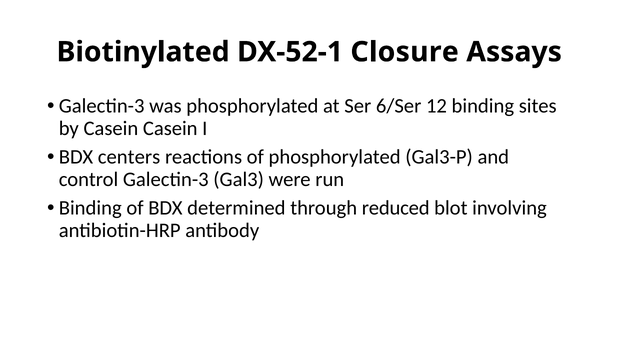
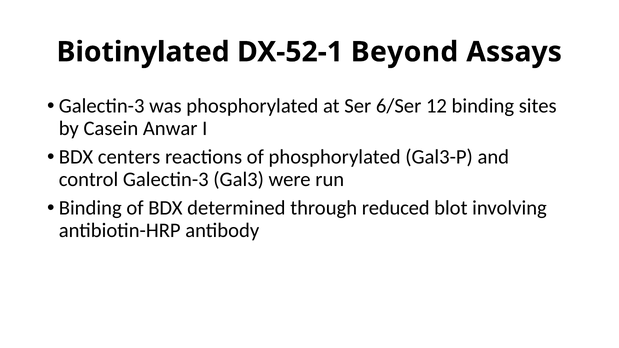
Closure: Closure -> Beyond
Casein Casein: Casein -> Anwar
